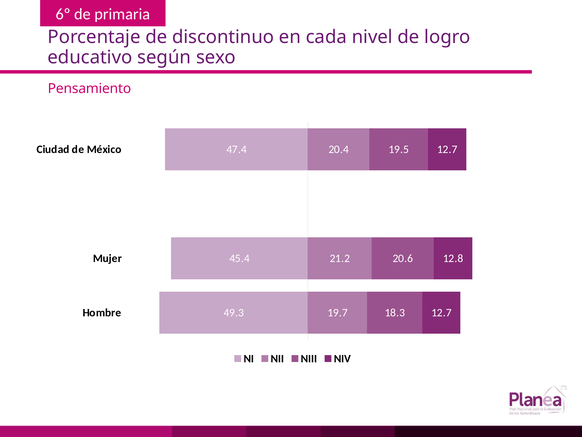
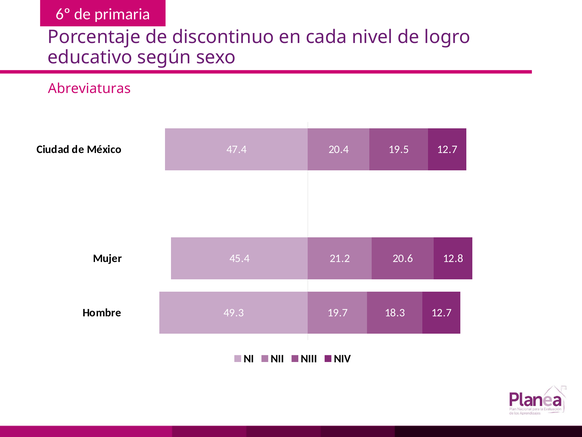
Pensamiento: Pensamiento -> Abreviaturas
